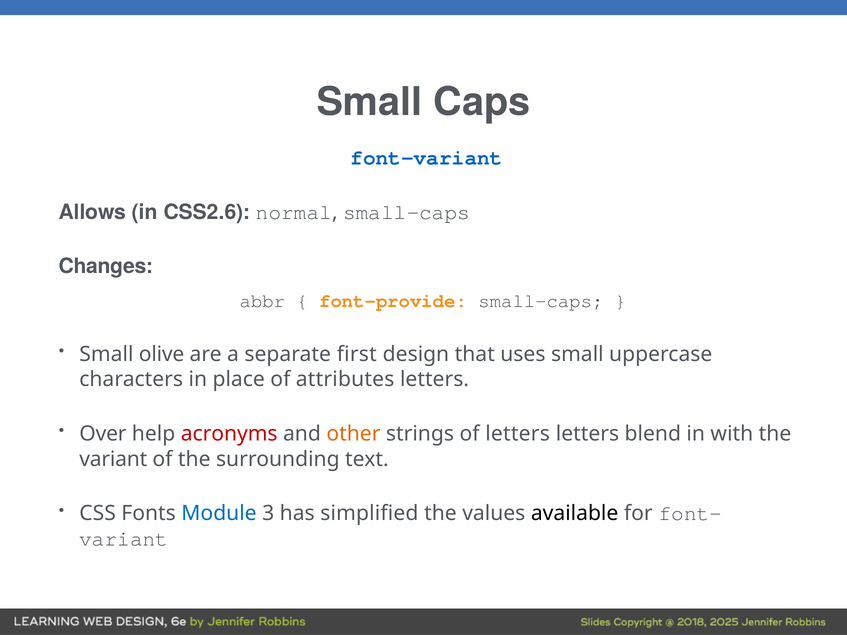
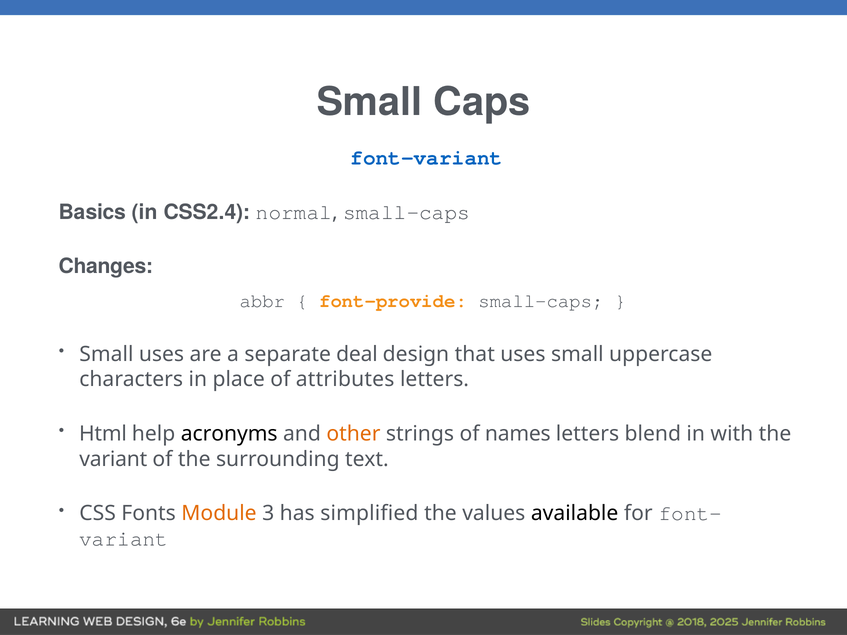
Allows: Allows -> Basics
CSS2.6: CSS2.6 -> CSS2.4
Small olive: olive -> uses
first: first -> deal
Over: Over -> Html
acronyms colour: red -> black
of letters: letters -> names
Module colour: blue -> orange
